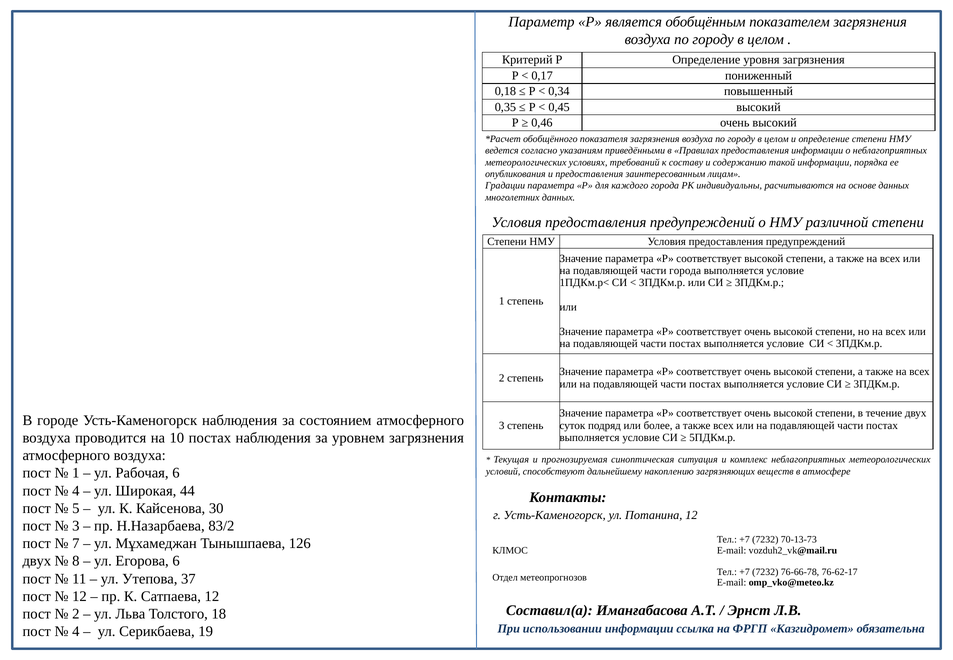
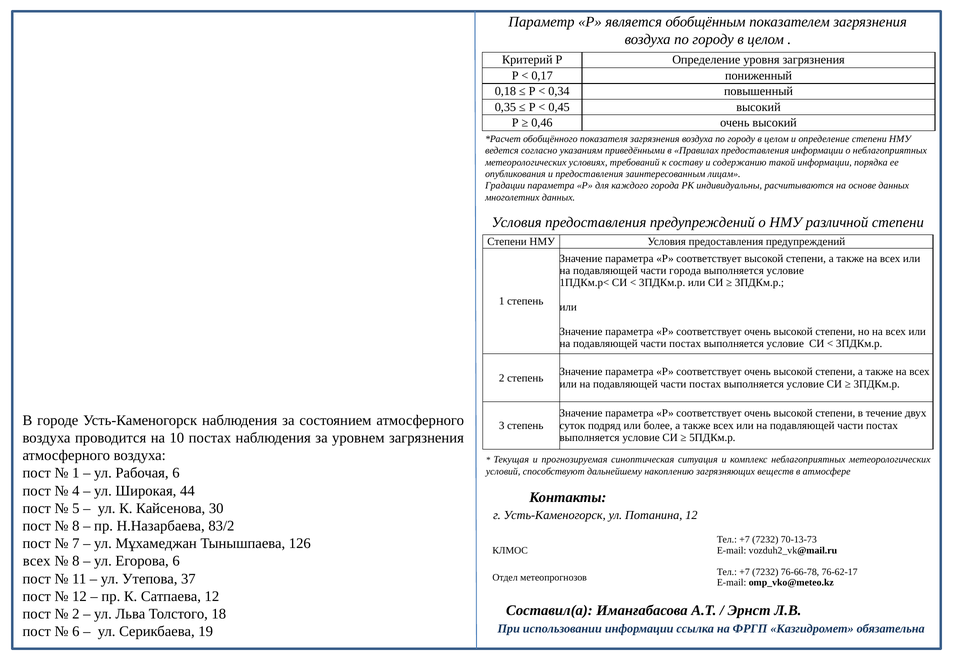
3 at (76, 526): 3 -> 8
двух at (37, 561): двух -> всех
4 at (76, 631): 4 -> 6
